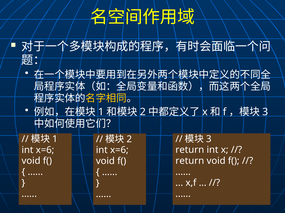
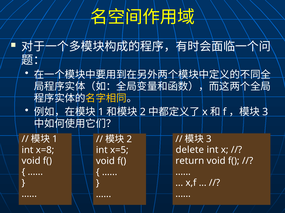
return at (190, 150): return -> delete
x=6 at (45, 150): x=6 -> x=8
x=6 at (119, 151): x=6 -> x=5
